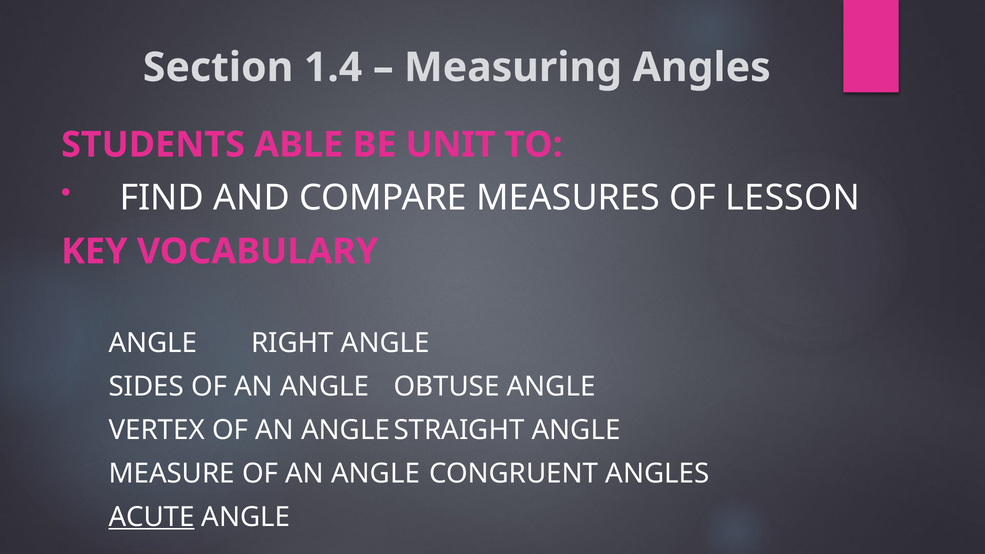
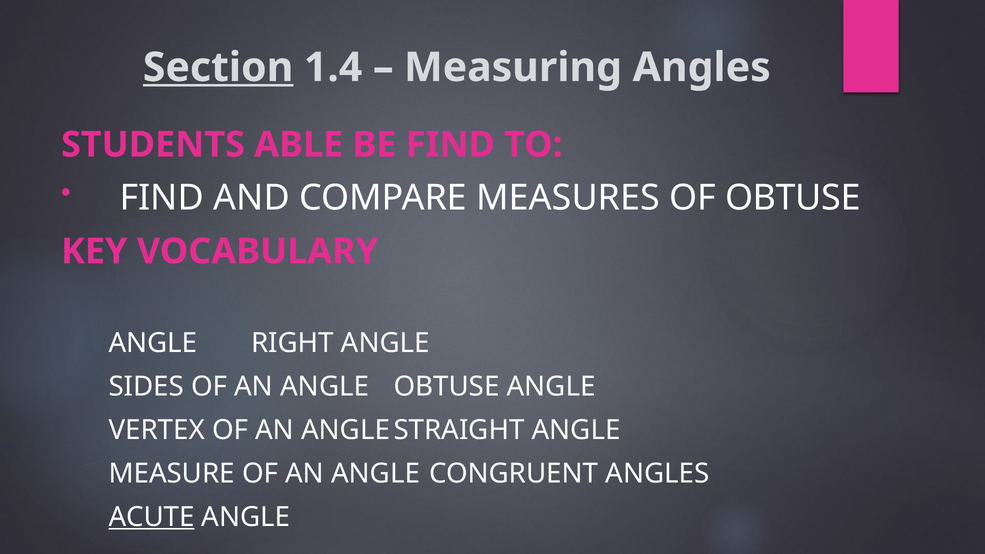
Section underline: none -> present
BE UNIT: UNIT -> FIND
OF LESSON: LESSON -> OBTUSE
